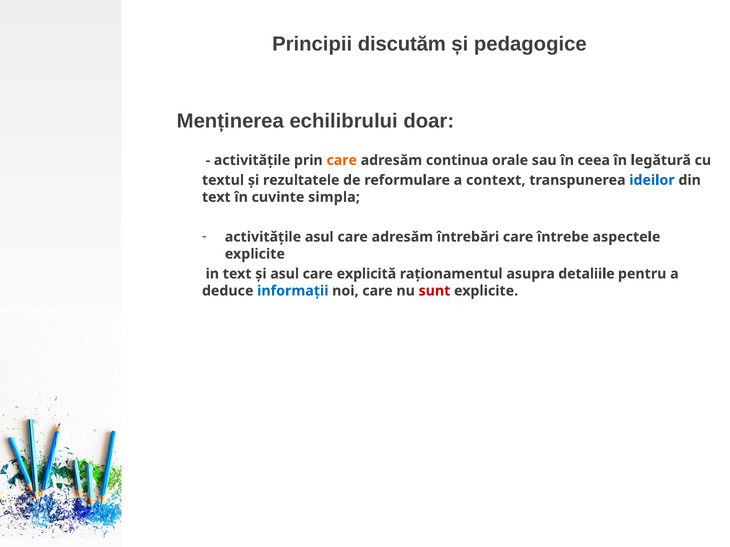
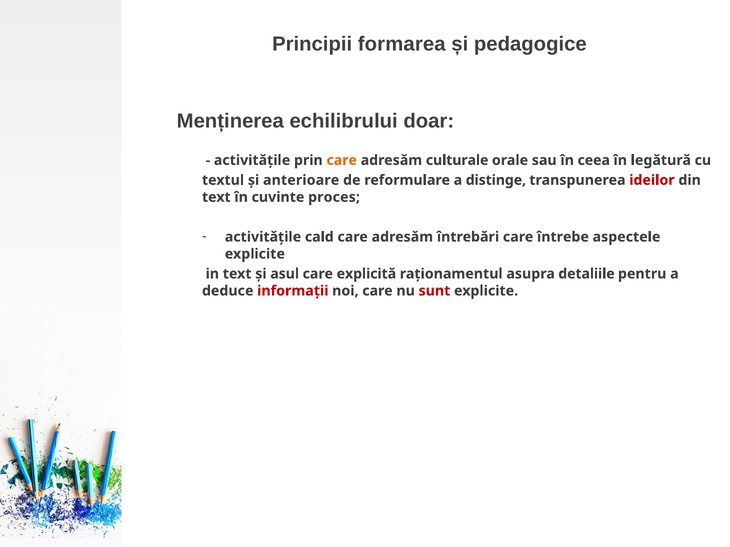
discutăm: discutăm -> formarea
continua: continua -> culturale
rezultatele: rezultatele -> anterioare
context: context -> distinge
ideilor colour: blue -> red
simpla: simpla -> proces
activitățile asul: asul -> cald
informații colour: blue -> red
